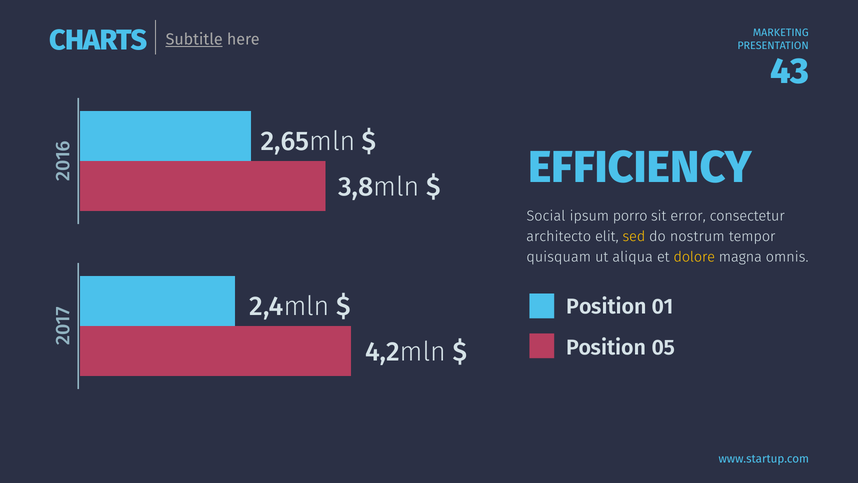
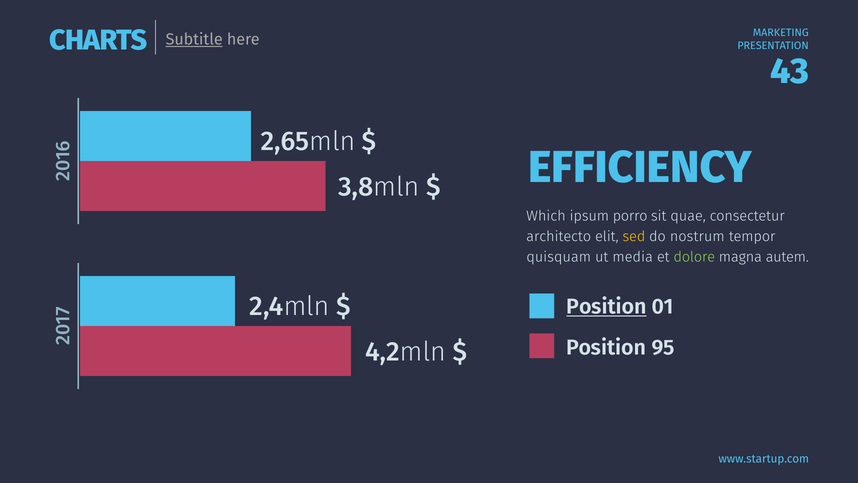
Social: Social -> Which
error: error -> quae
aliqua: aliqua -> media
dolore colour: yellow -> light green
omnis: omnis -> autem
Position at (606, 307) underline: none -> present
05: 05 -> 95
